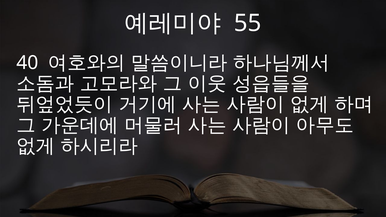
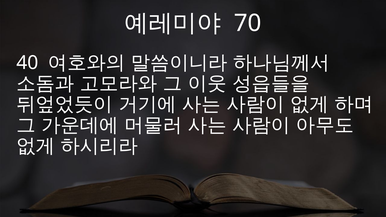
55: 55 -> 70
